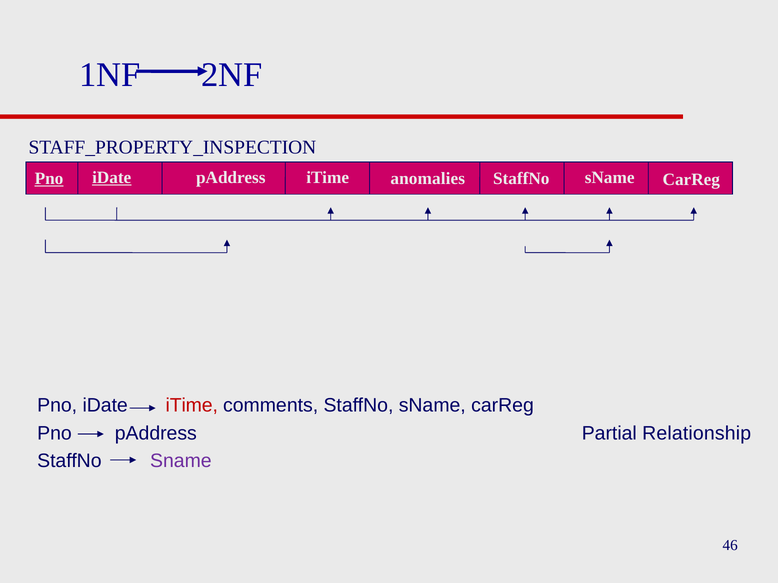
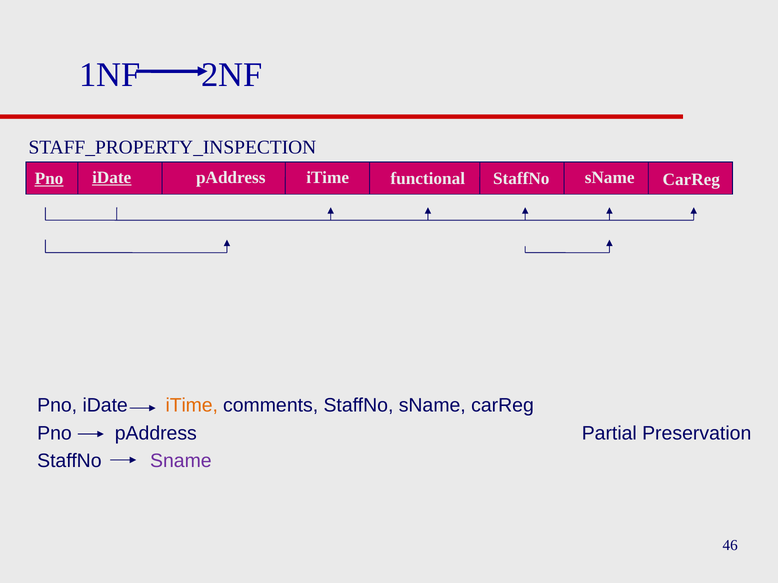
anomalies: anomalies -> functional
iTime at (192, 406) colour: red -> orange
Relationship: Relationship -> Preservation
